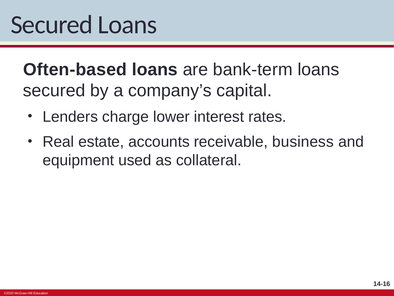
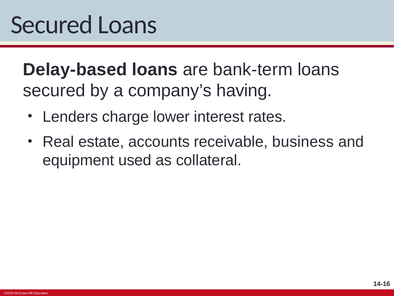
Often-based: Often-based -> Delay-based
capital: capital -> having
